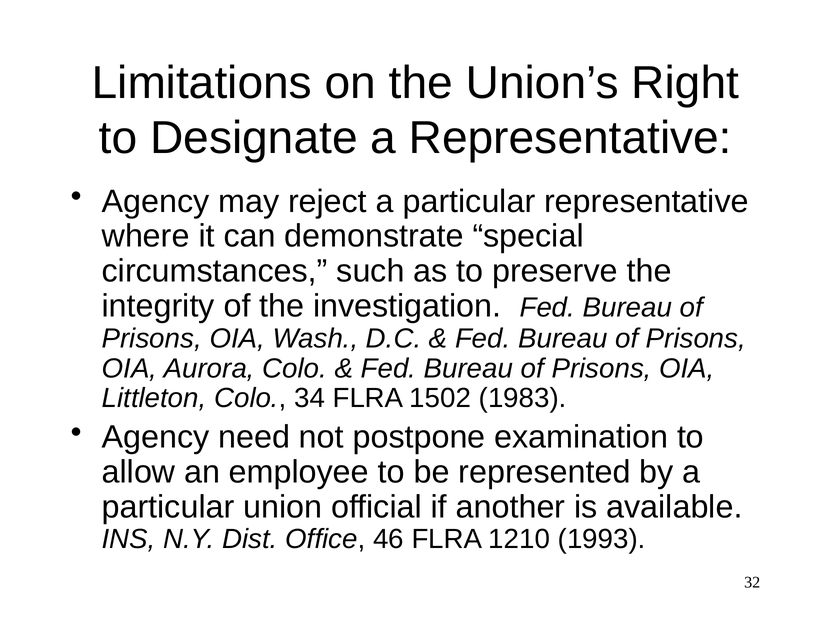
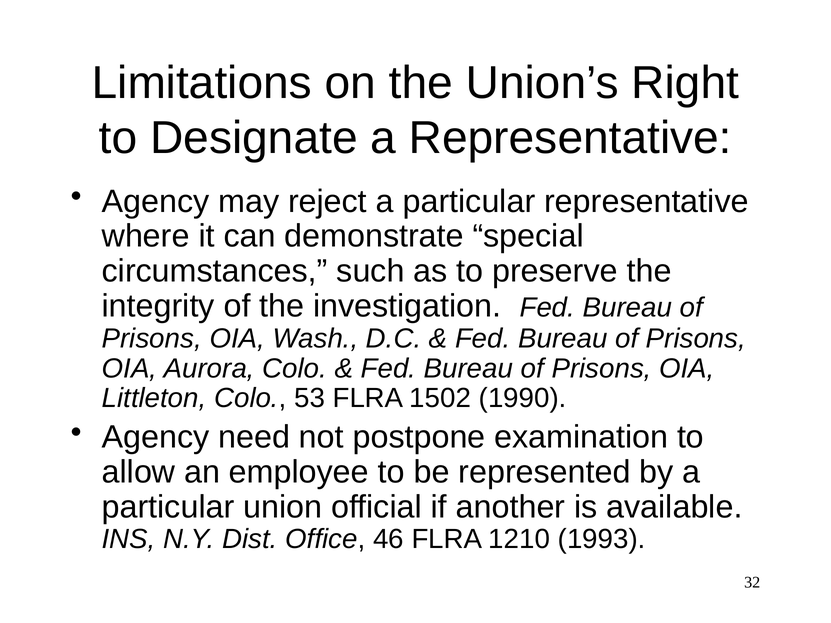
34: 34 -> 53
1983: 1983 -> 1990
